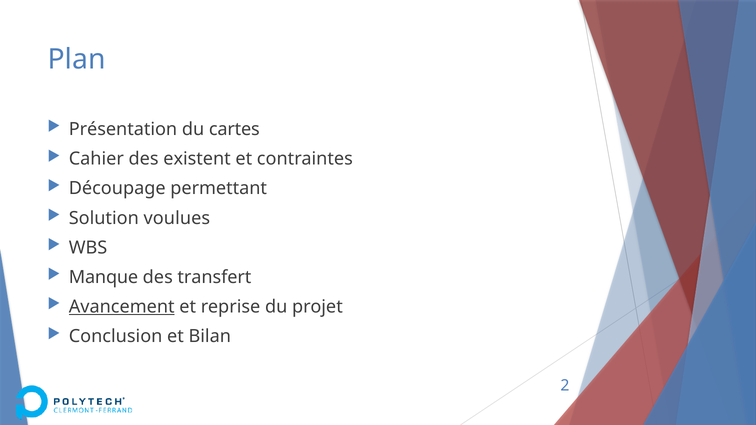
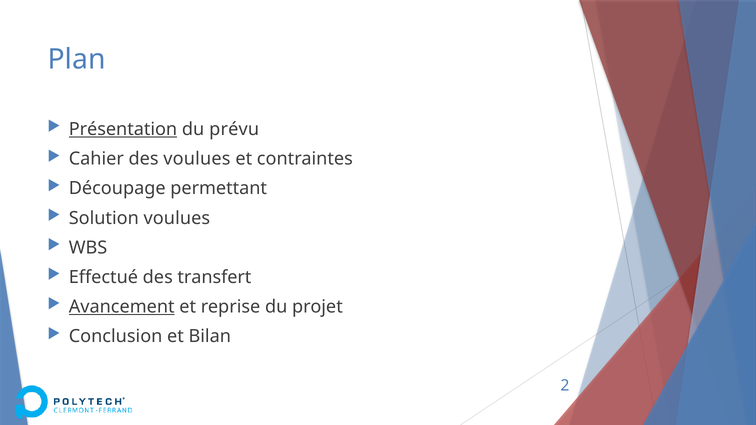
Présentation underline: none -> present
cartes: cartes -> prévu
des existent: existent -> voulues
Manque: Manque -> Effectué
